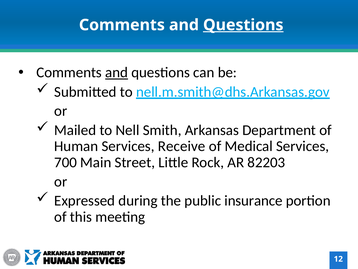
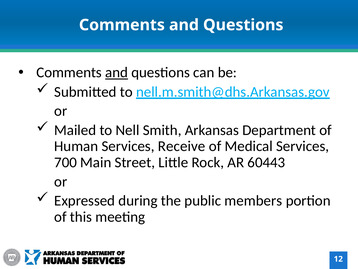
Questions at (243, 25) underline: present -> none
82203: 82203 -> 60443
insurance: insurance -> members
